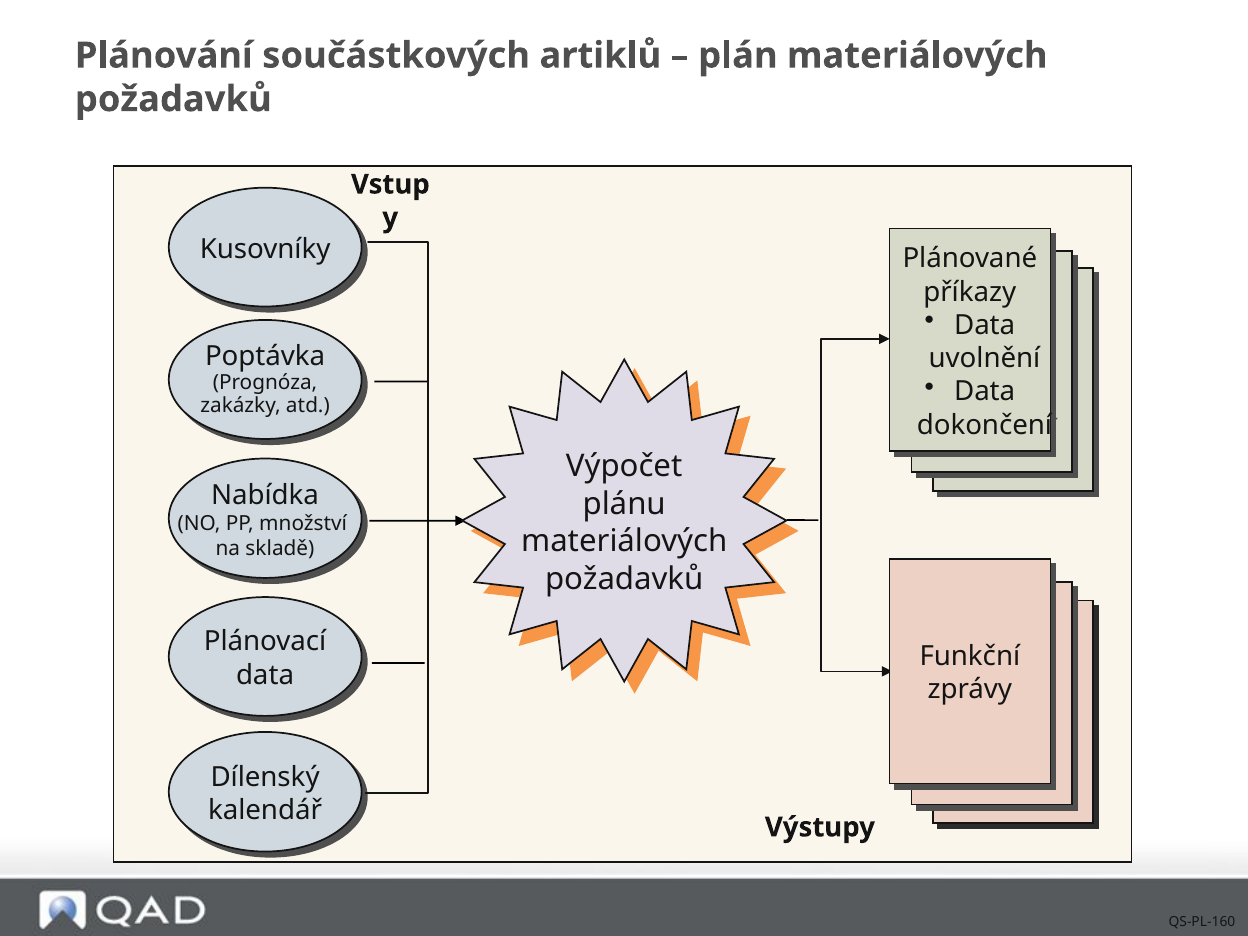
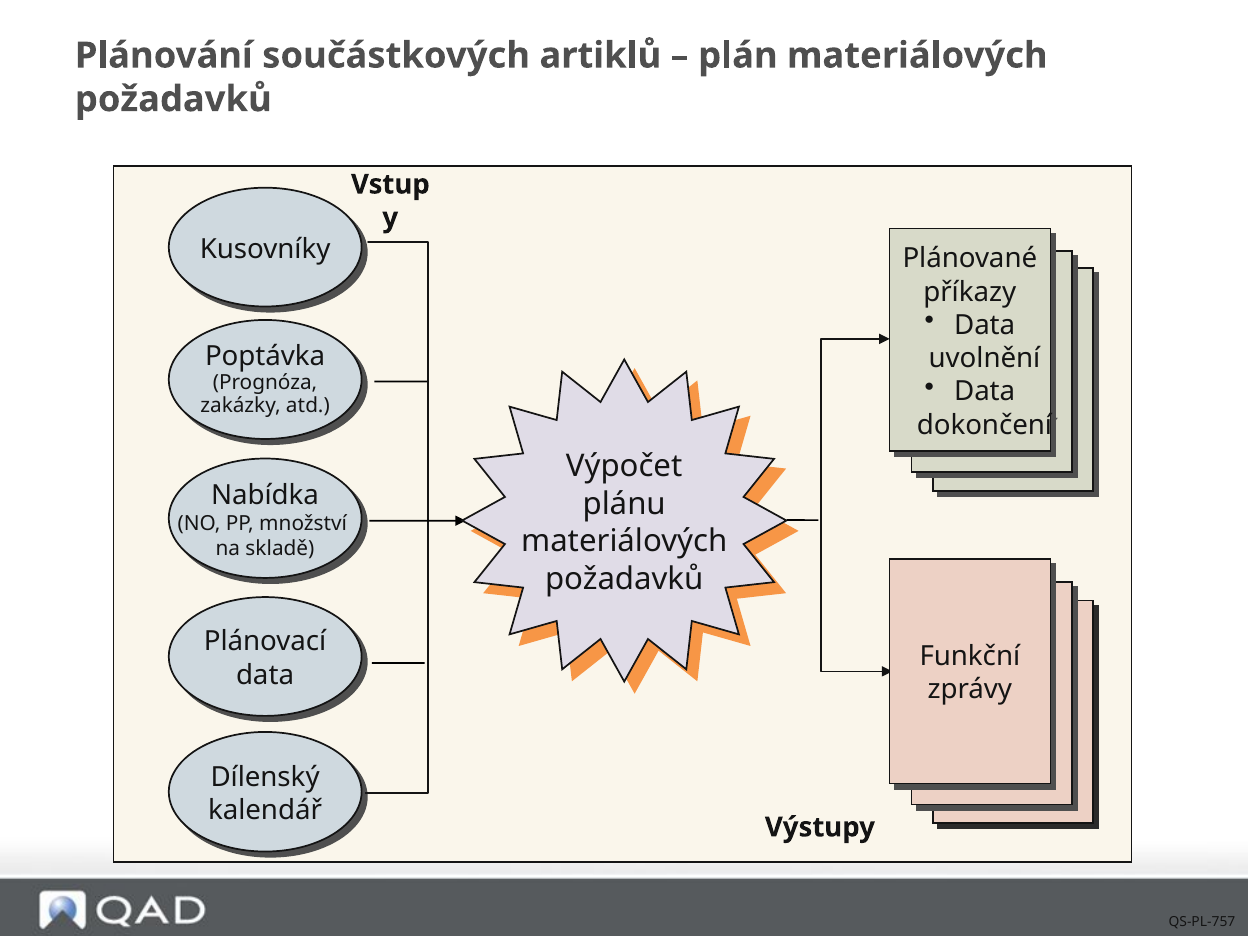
QS-PL-160: QS-PL-160 -> QS-PL-757
